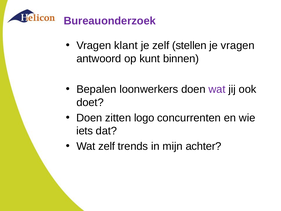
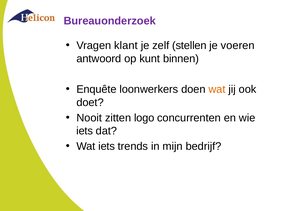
je vragen: vragen -> voeren
Bepalen: Bepalen -> Enquête
wat at (217, 89) colour: purple -> orange
Doen at (89, 118): Doen -> Nooit
Wat zelf: zelf -> iets
achter: achter -> bedrijf
